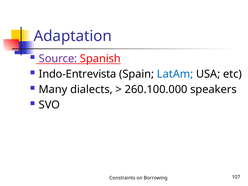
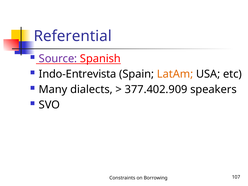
Adaptation: Adaptation -> Referential
LatAm colour: blue -> orange
260.100.000: 260.100.000 -> 377.402.909
